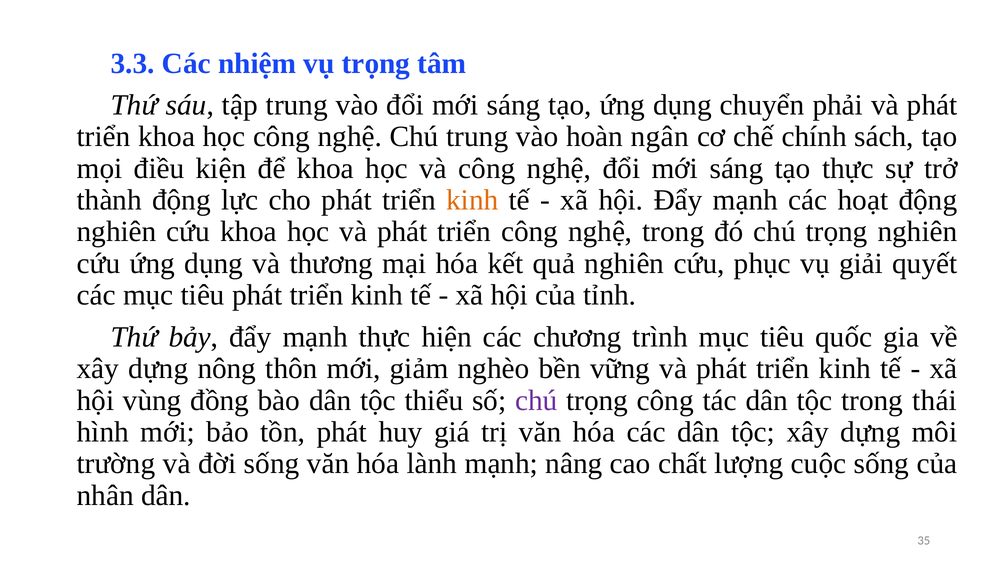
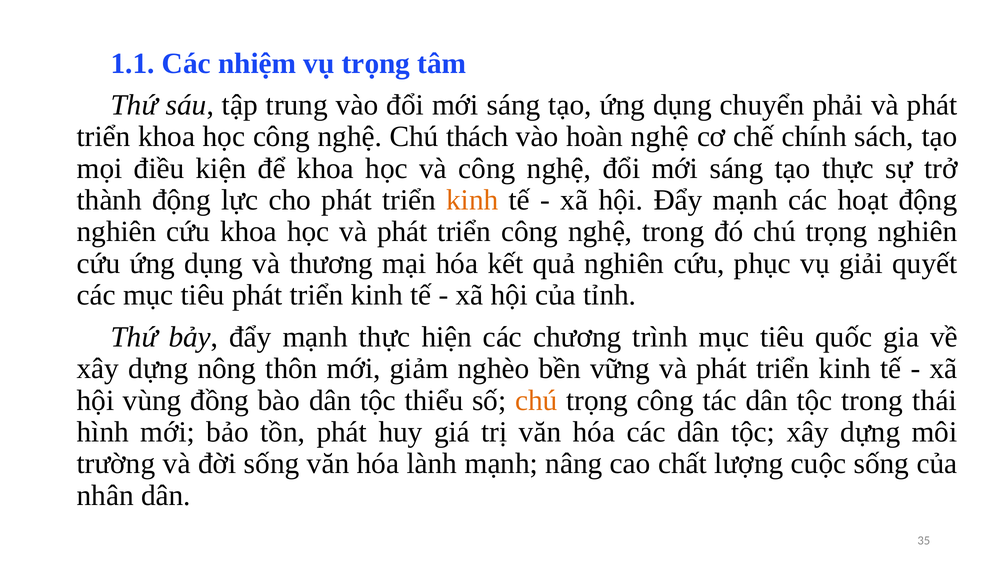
3.3: 3.3 -> 1.1
Chú trung: trung -> thách
hoàn ngân: ngân -> nghệ
chú at (536, 401) colour: purple -> orange
